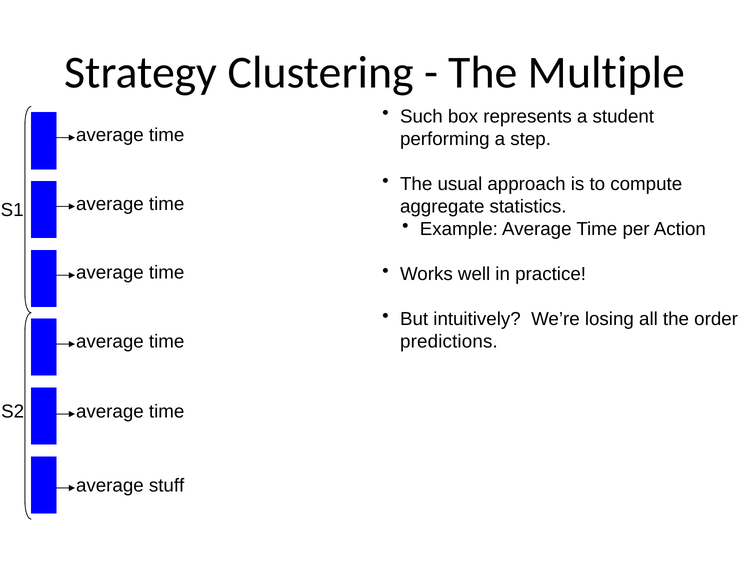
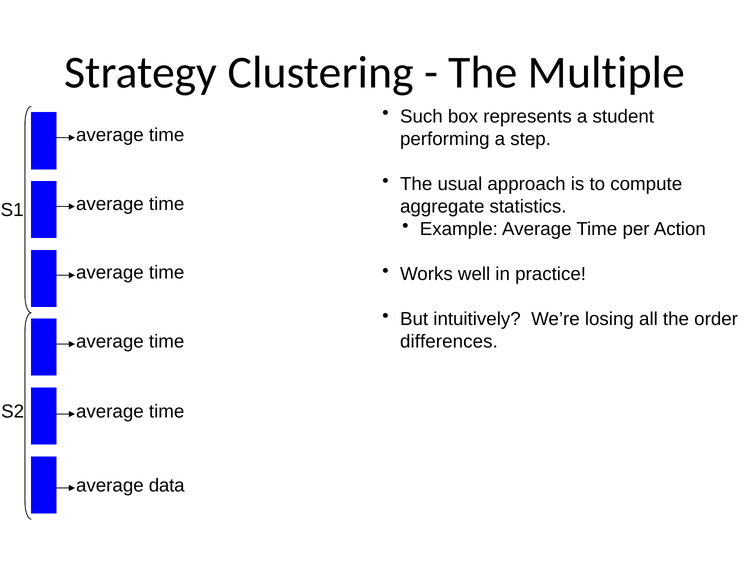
predictions: predictions -> differences
stuff: stuff -> data
